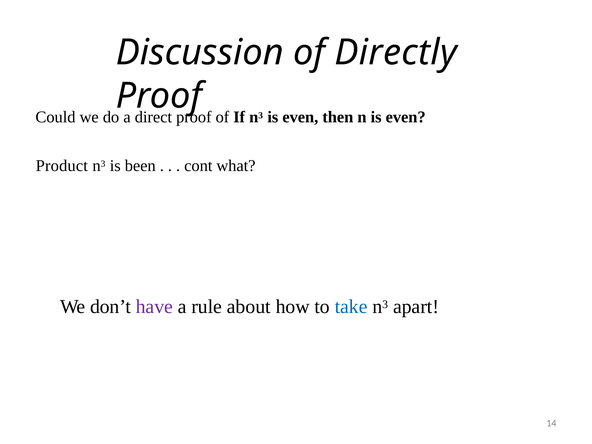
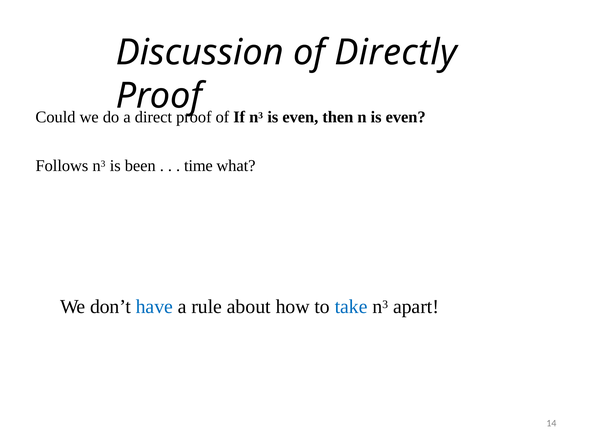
Product: Product -> Follows
cont: cont -> time
have colour: purple -> blue
